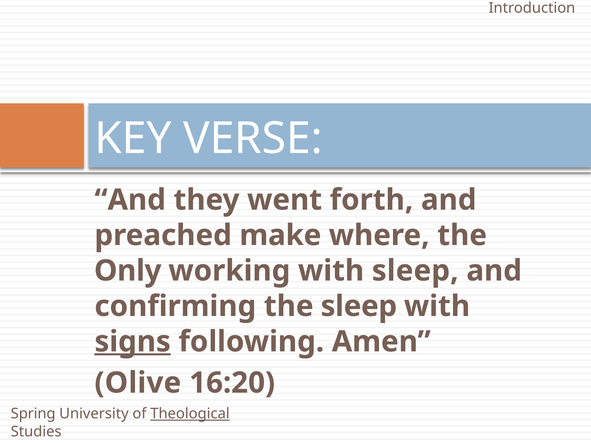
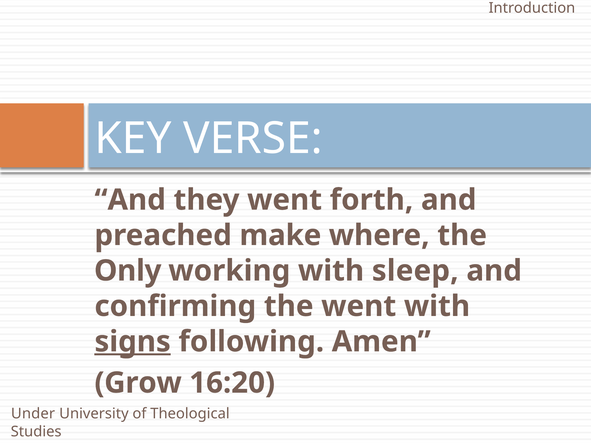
the sleep: sleep -> went
Olive: Olive -> Grow
Spring: Spring -> Under
Theological underline: present -> none
